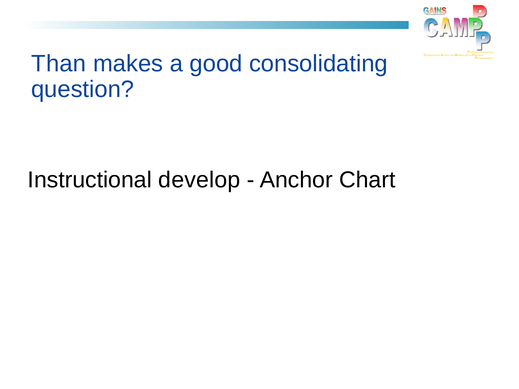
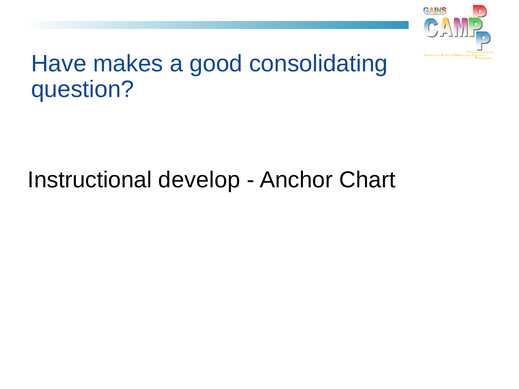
Than: Than -> Have
